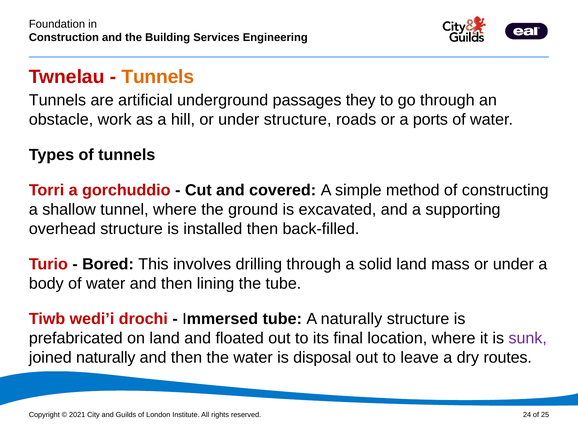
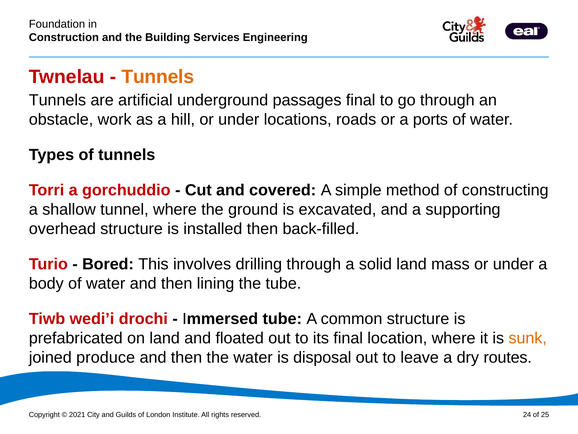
passages they: they -> final
under structure: structure -> locations
A naturally: naturally -> common
sunk colour: purple -> orange
joined naturally: naturally -> produce
